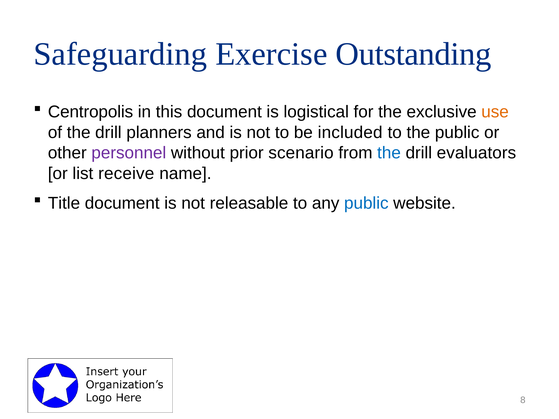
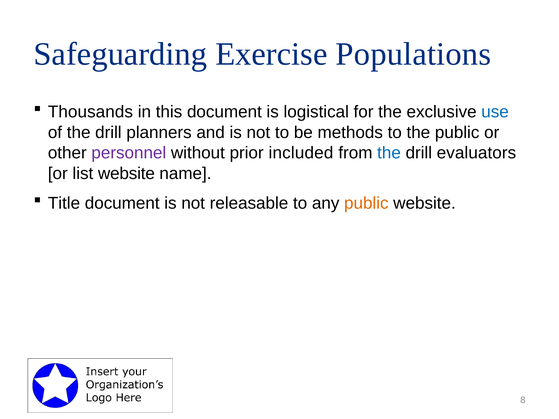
Outstanding: Outstanding -> Populations
Centropolis: Centropolis -> Thousands
use colour: orange -> blue
included: included -> methods
scenario: scenario -> included
list receive: receive -> website
public at (366, 203) colour: blue -> orange
